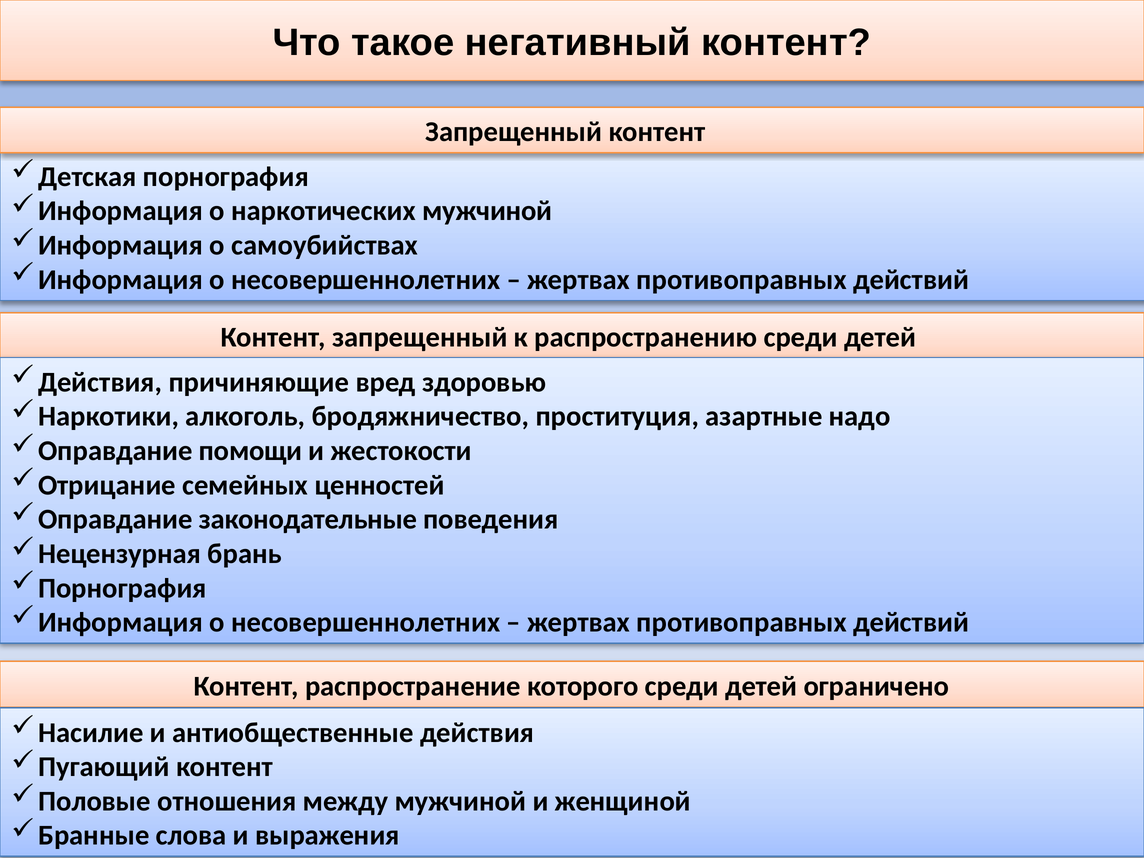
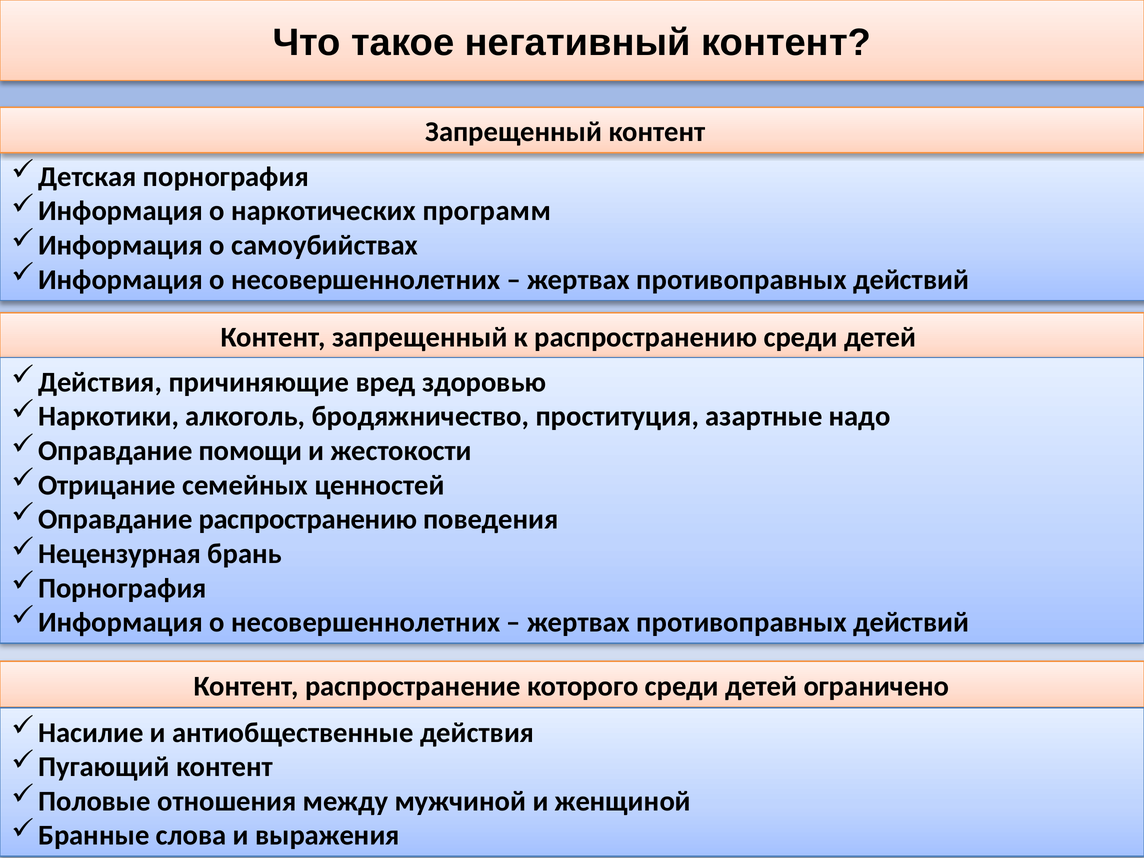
наркотических мужчиной: мужчиной -> программ
Оправдание законодательные: законодательные -> распространению
